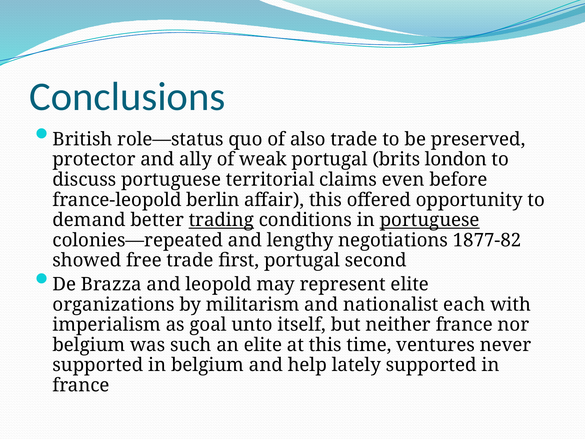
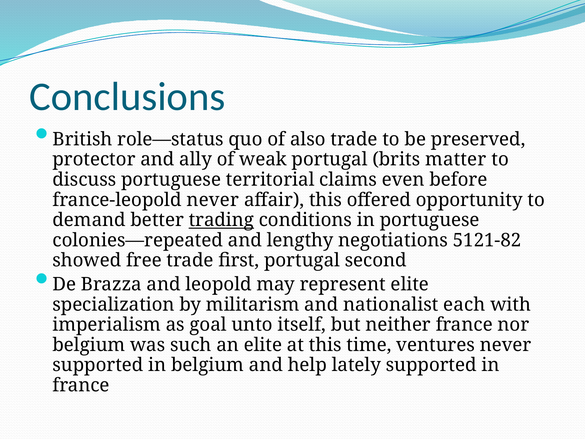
london: london -> matter
france-leopold berlin: berlin -> never
portuguese at (430, 220) underline: present -> none
1877-82: 1877-82 -> 5121-82
organizations: organizations -> specialization
